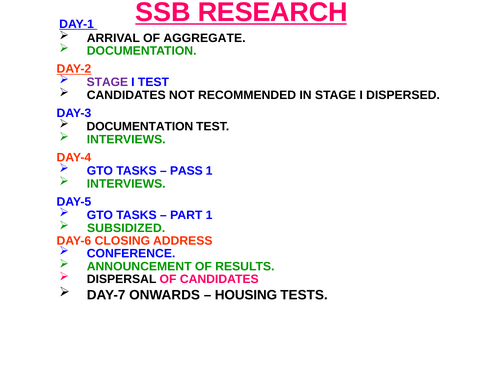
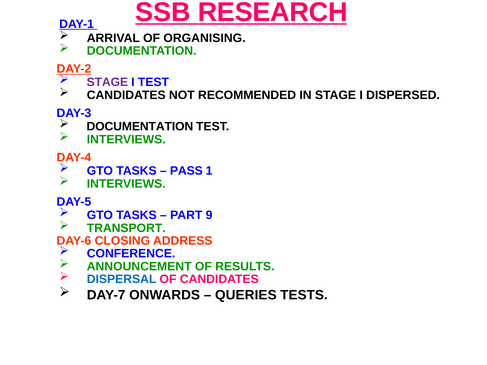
AGGREGATE: AGGREGATE -> ORGANISING
PART 1: 1 -> 9
SUBSIDIZED: SUBSIDIZED -> TRANSPORT
DISPERSAL colour: black -> blue
HOUSING: HOUSING -> QUERIES
